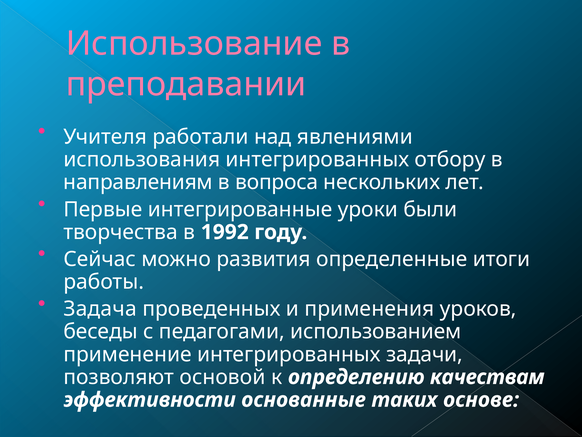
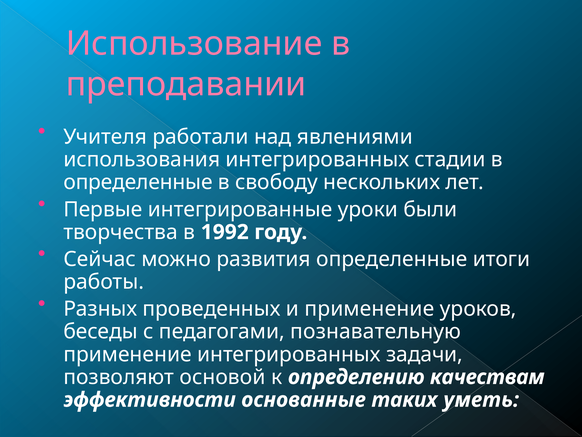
отбору: отбору -> стадии
направлениям at (138, 182): направлениям -> определенные
вопроса: вопроса -> свободу
Задача: Задача -> Разных
и применения: применения -> применение
использованием: использованием -> познавательную
основе: основе -> уметь
